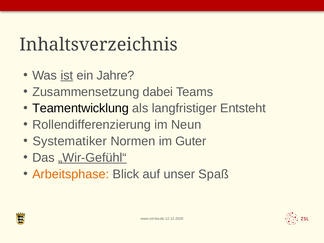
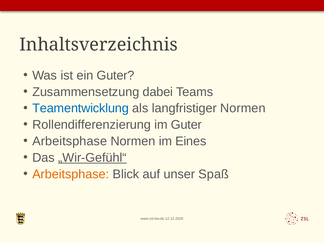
ist underline: present -> none
ein Jahre: Jahre -> Guter
Teamentwicklung colour: black -> blue
langfristiger Entsteht: Entsteht -> Normen
im Neun: Neun -> Guter
Systematiker at (70, 141): Systematiker -> Arbeitsphase
Guter: Guter -> Eines
